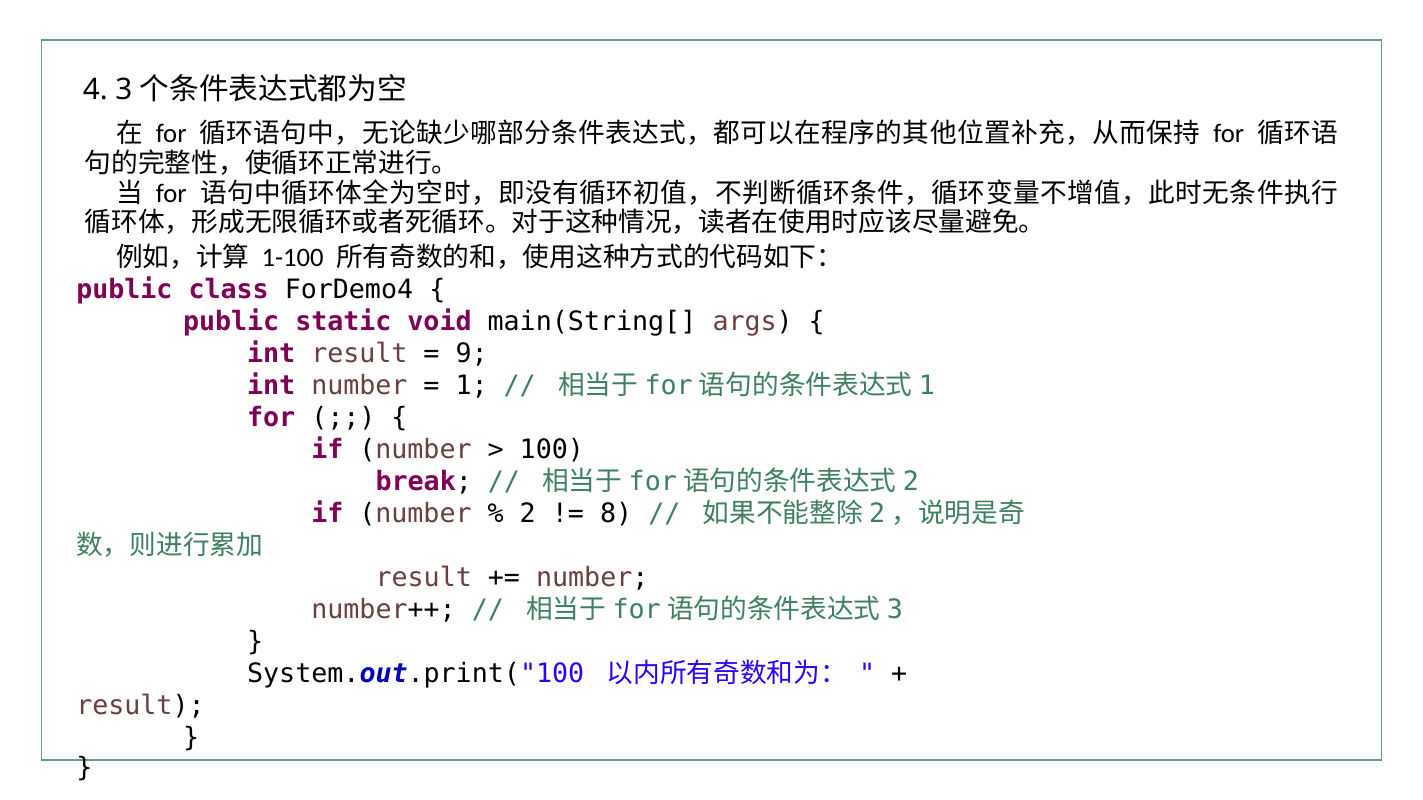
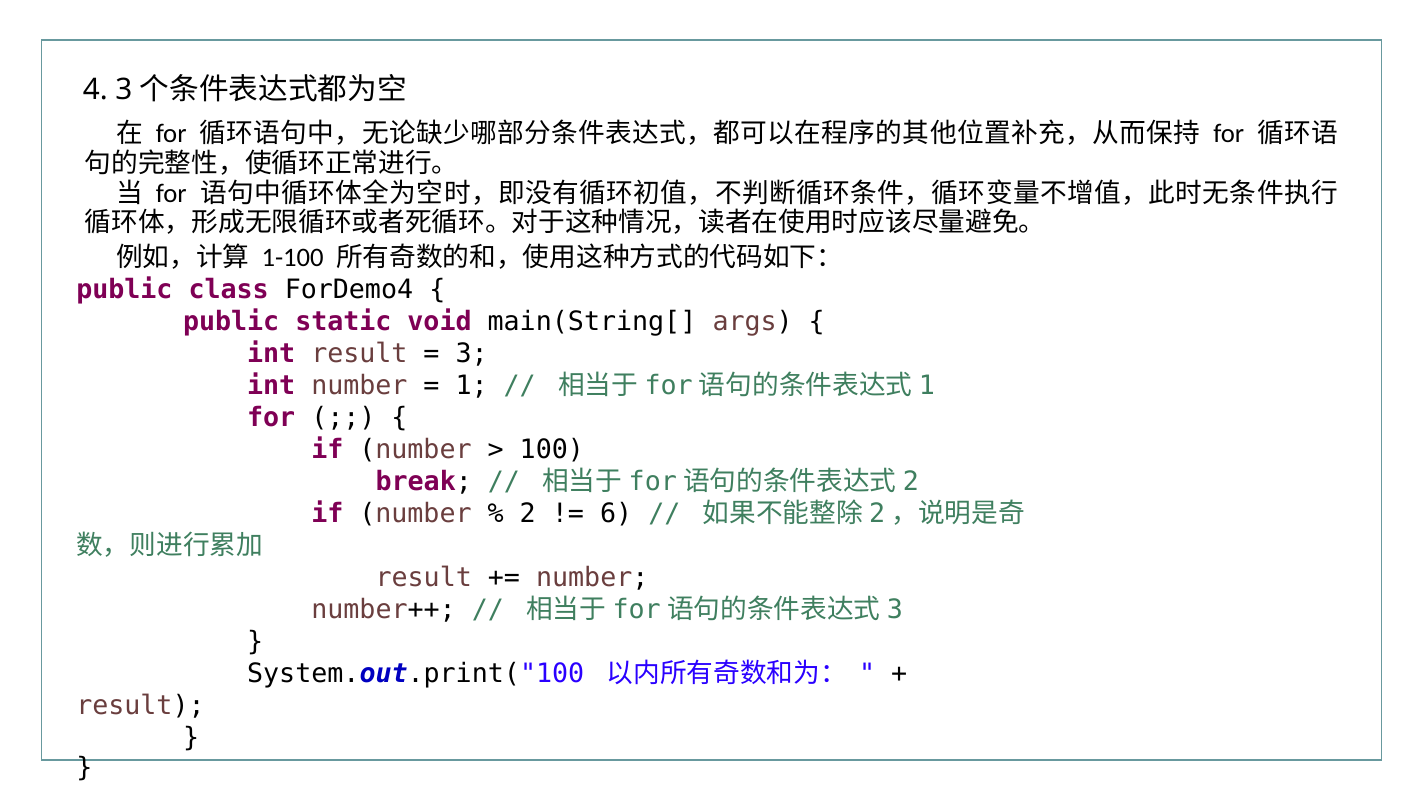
9 at (472, 354): 9 -> 3
8: 8 -> 6
